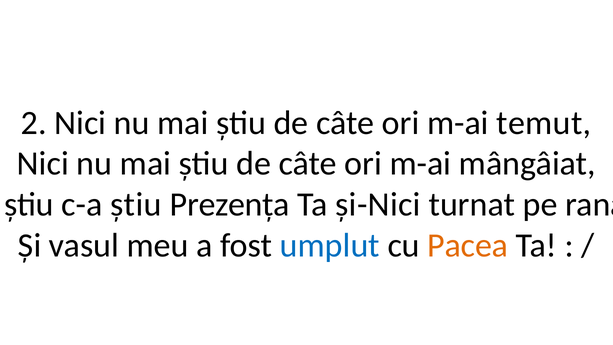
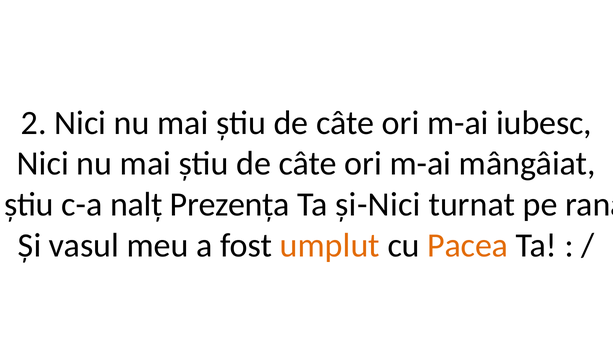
temut: temut -> iubesc
c-a știu: știu -> nalț
umplut colour: blue -> orange
